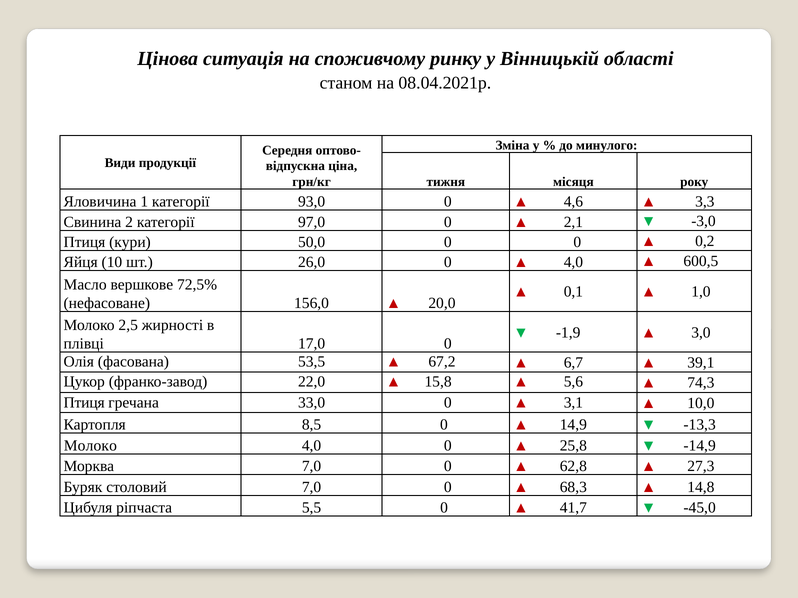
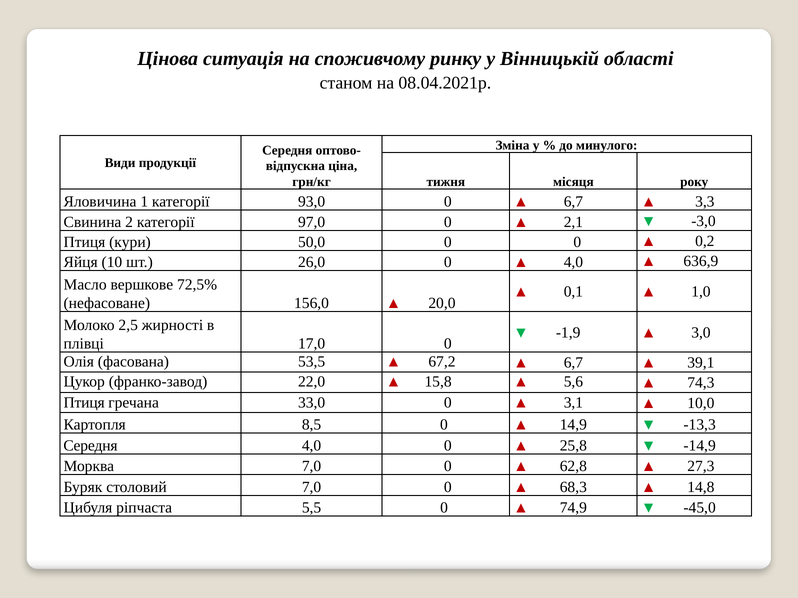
4,6 at (573, 202): 4,6 -> 6,7
600,5: 600,5 -> 636,9
Молоко at (90, 446): Молоко -> Середня
41,7: 41,7 -> 74,9
